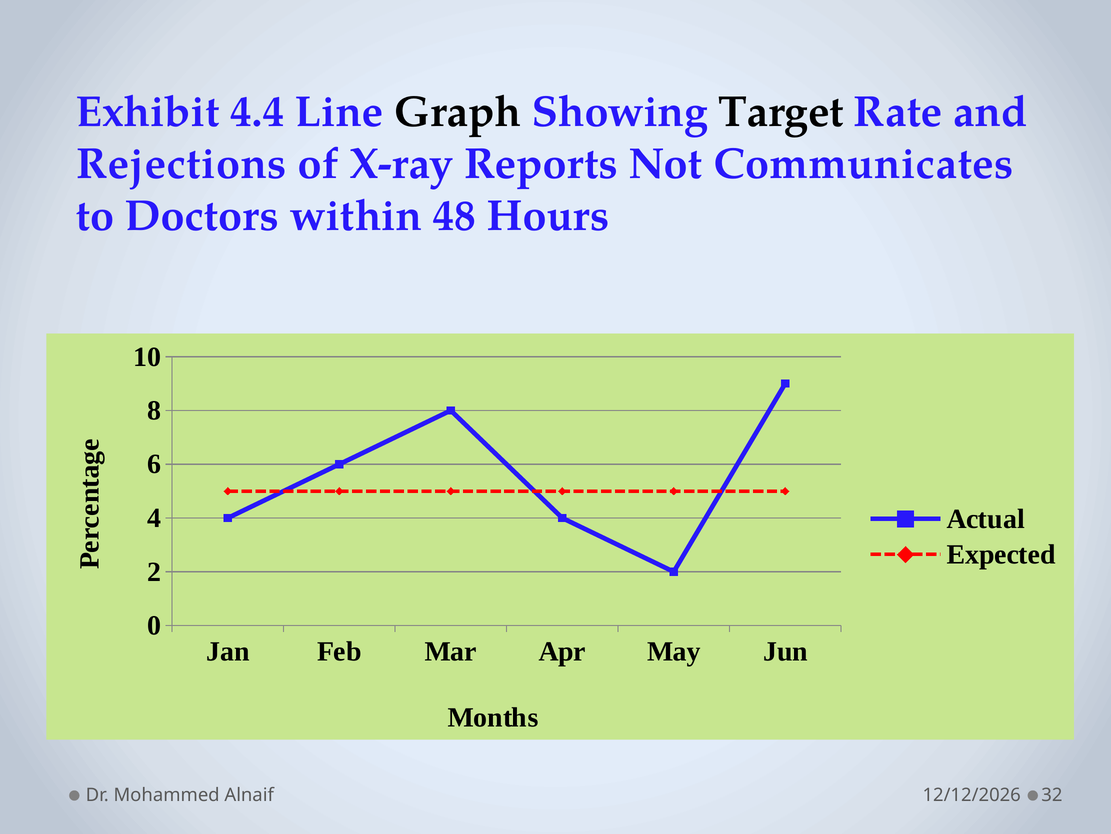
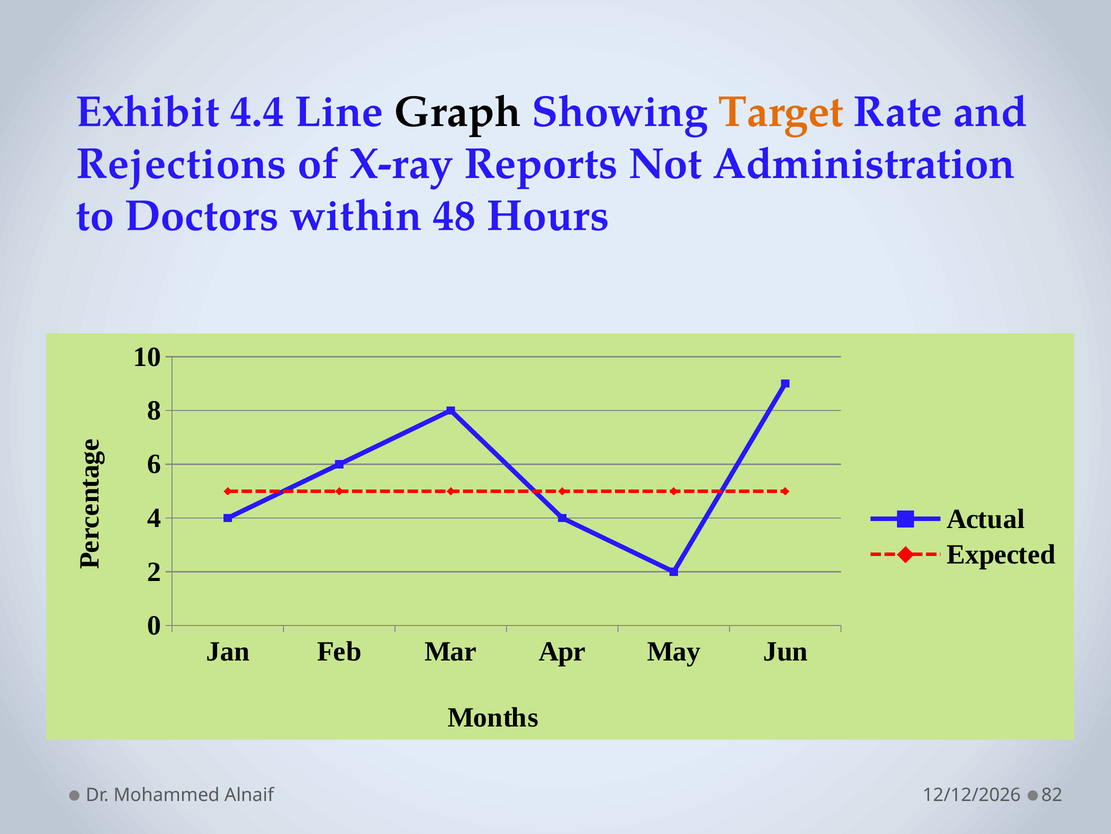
Target colour: black -> orange
Communicates: Communicates -> Administration
32: 32 -> 82
